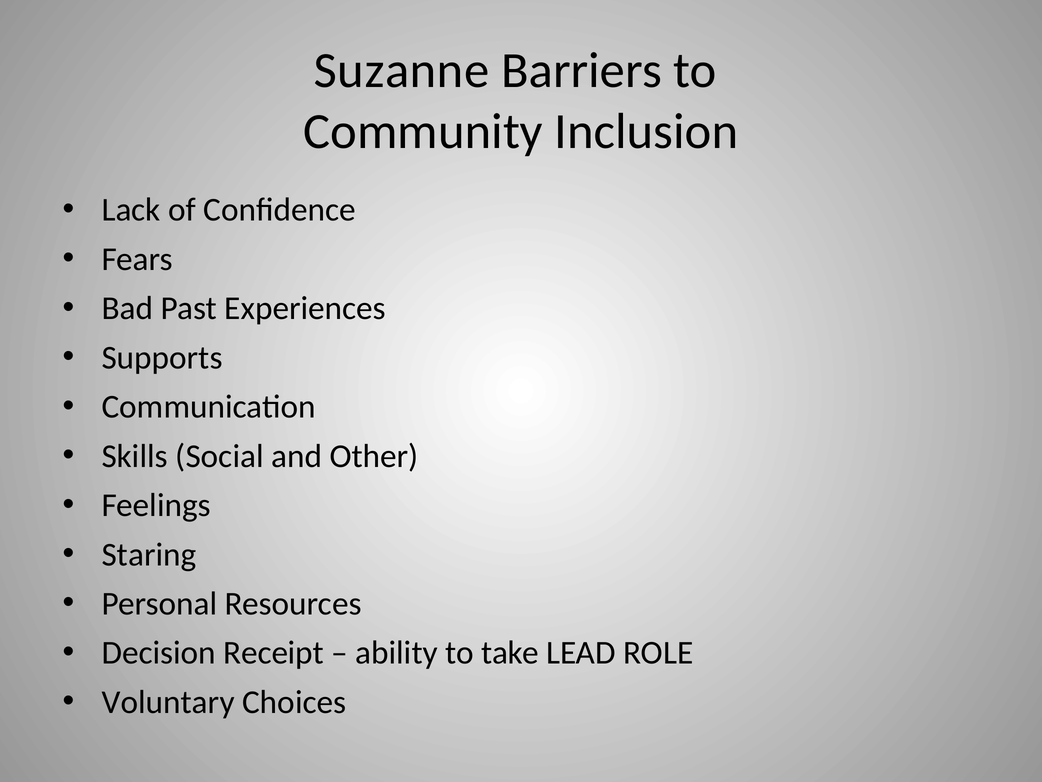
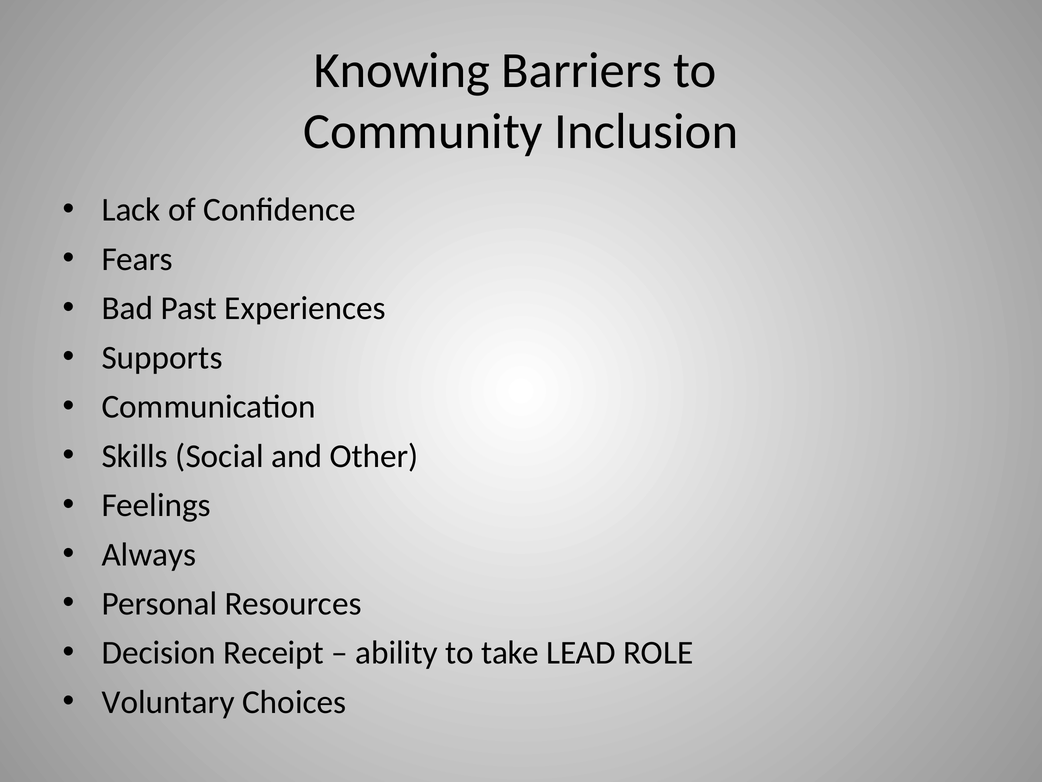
Suzanne: Suzanne -> Knowing
Staring: Staring -> Always
